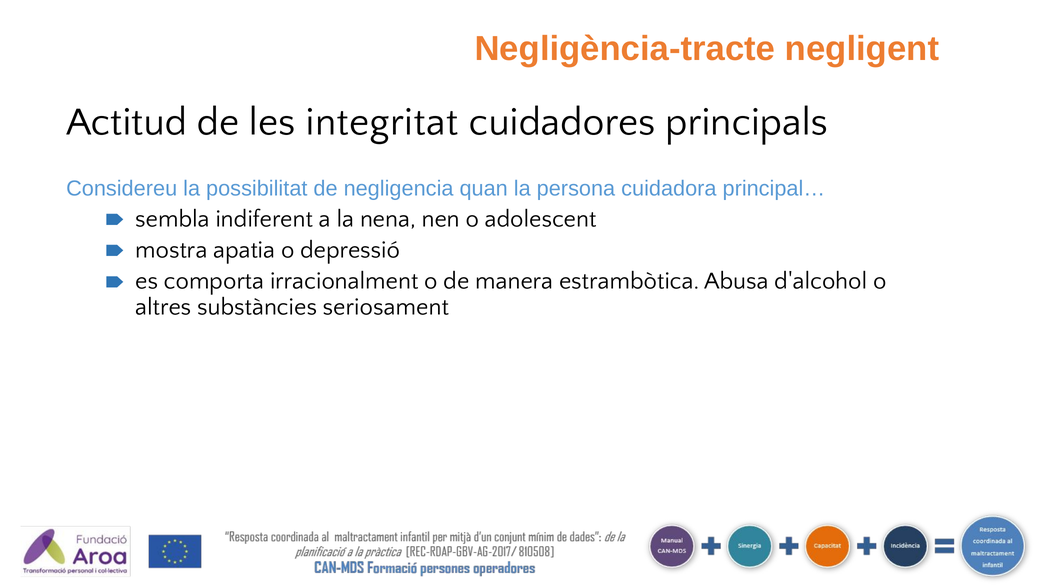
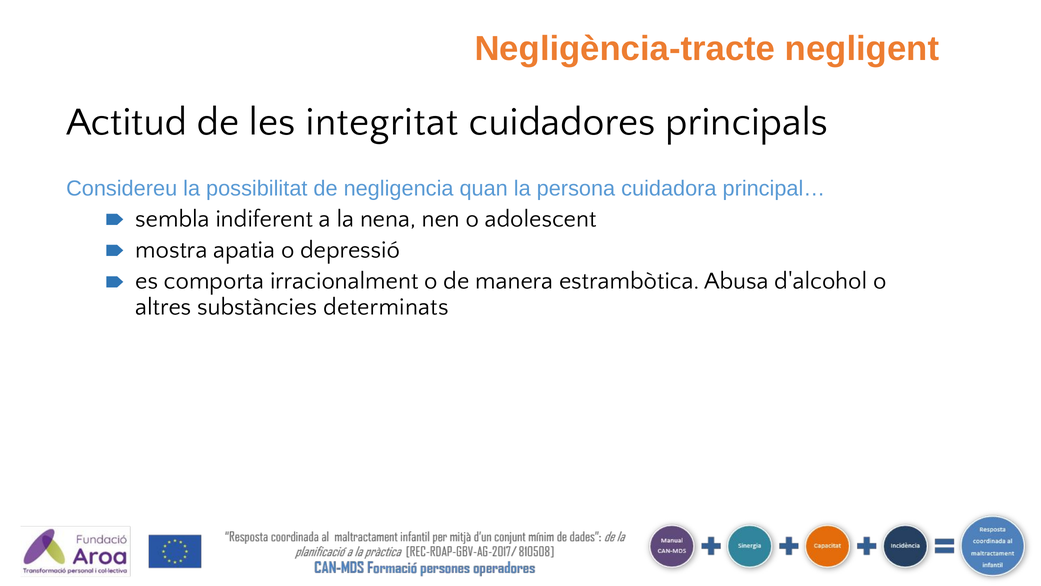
seriosament: seriosament -> determinats
